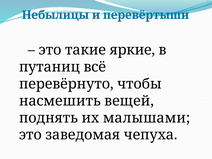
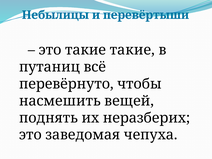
такие яркие: яркие -> такие
малышами: малышами -> неразберих
